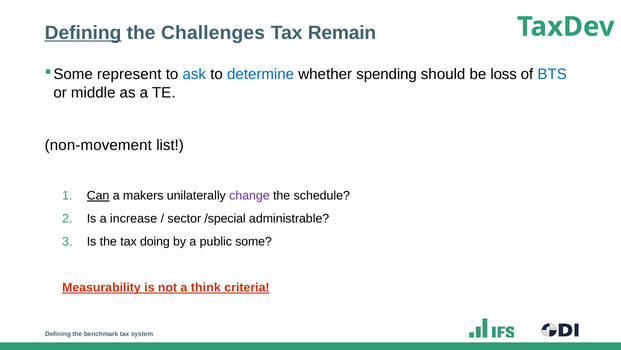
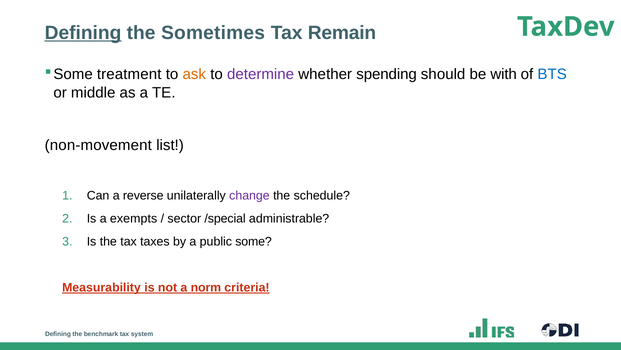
Challenges: Challenges -> Sometimes
represent: represent -> treatment
ask colour: blue -> orange
determine colour: blue -> purple
loss: loss -> with
Can underline: present -> none
makers: makers -> reverse
increase: increase -> exempts
doing: doing -> taxes
think: think -> norm
